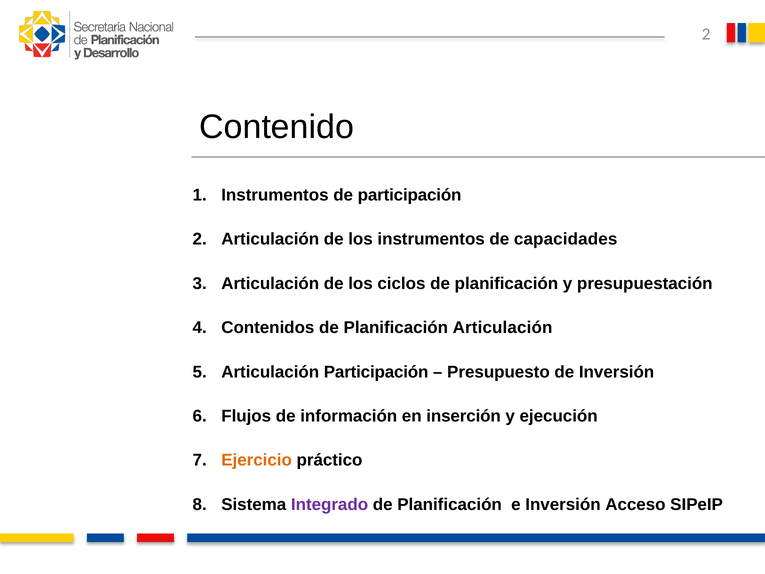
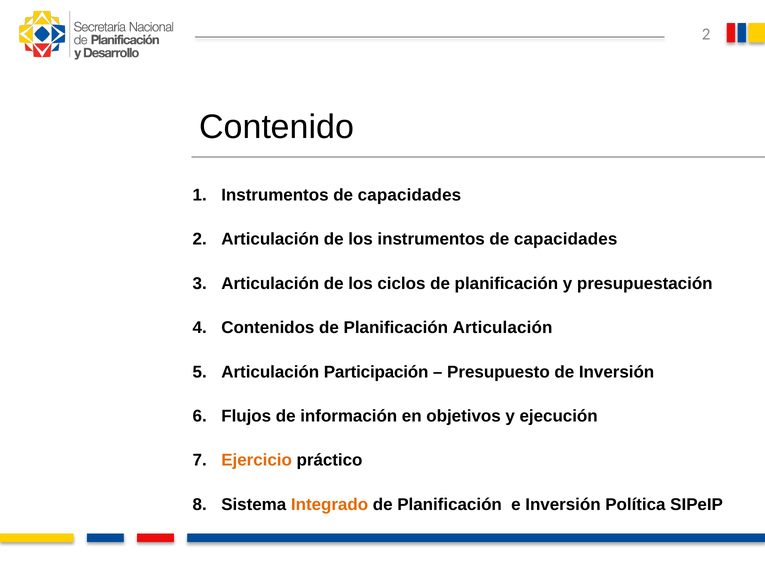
participación at (410, 195): participación -> capacidades
inserción: inserción -> objetivos
Integrado colour: purple -> orange
Acceso: Acceso -> Política
